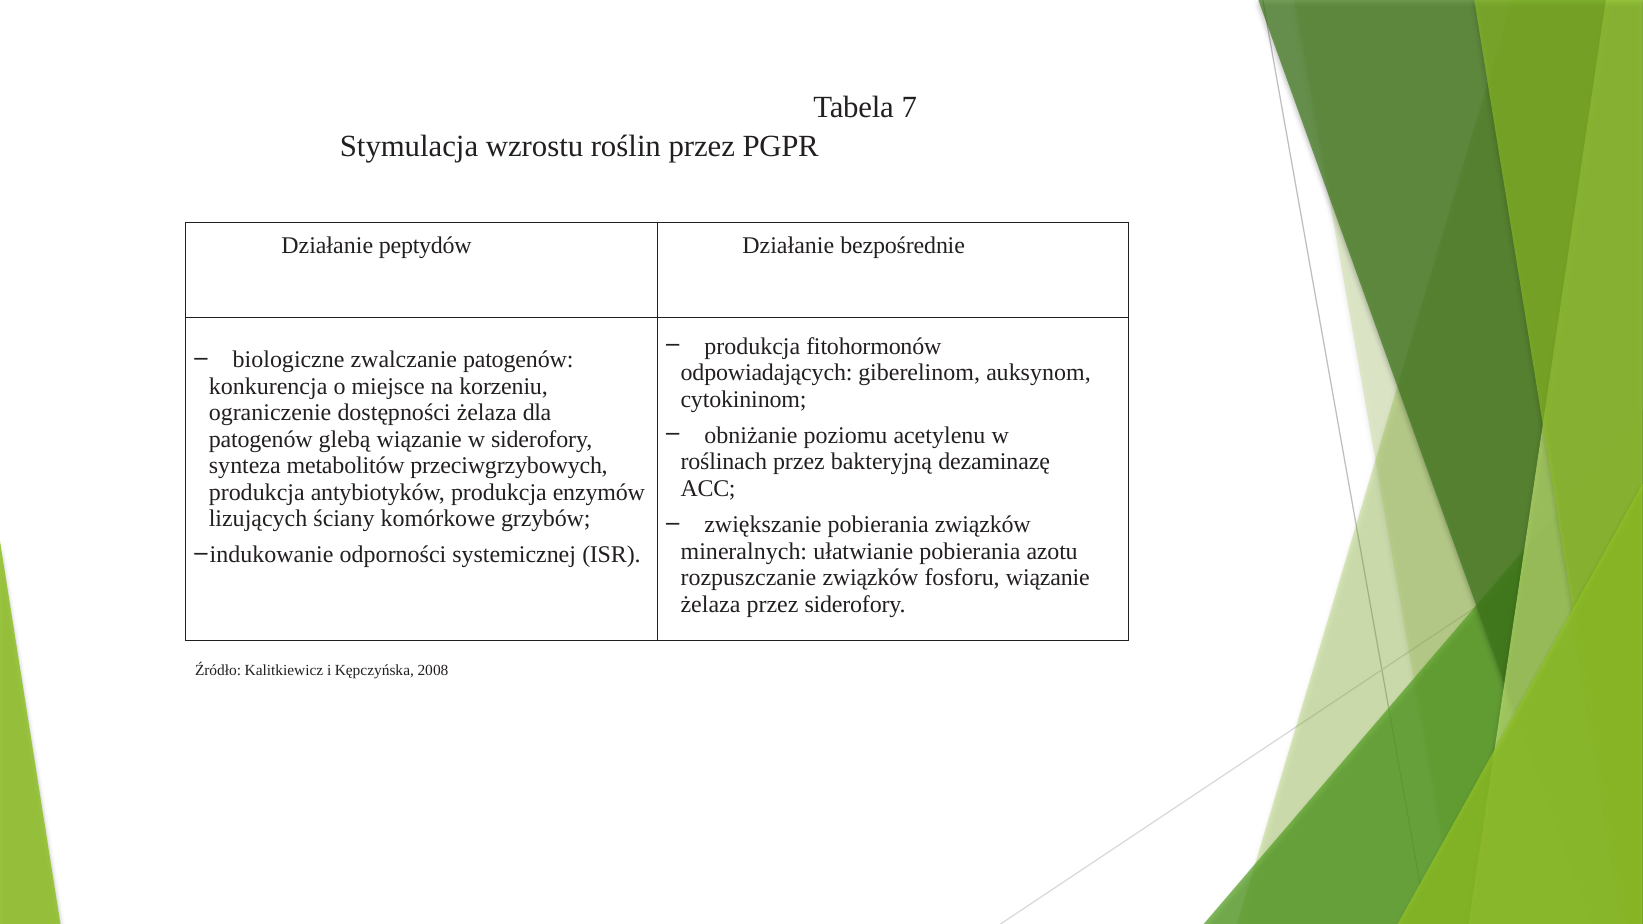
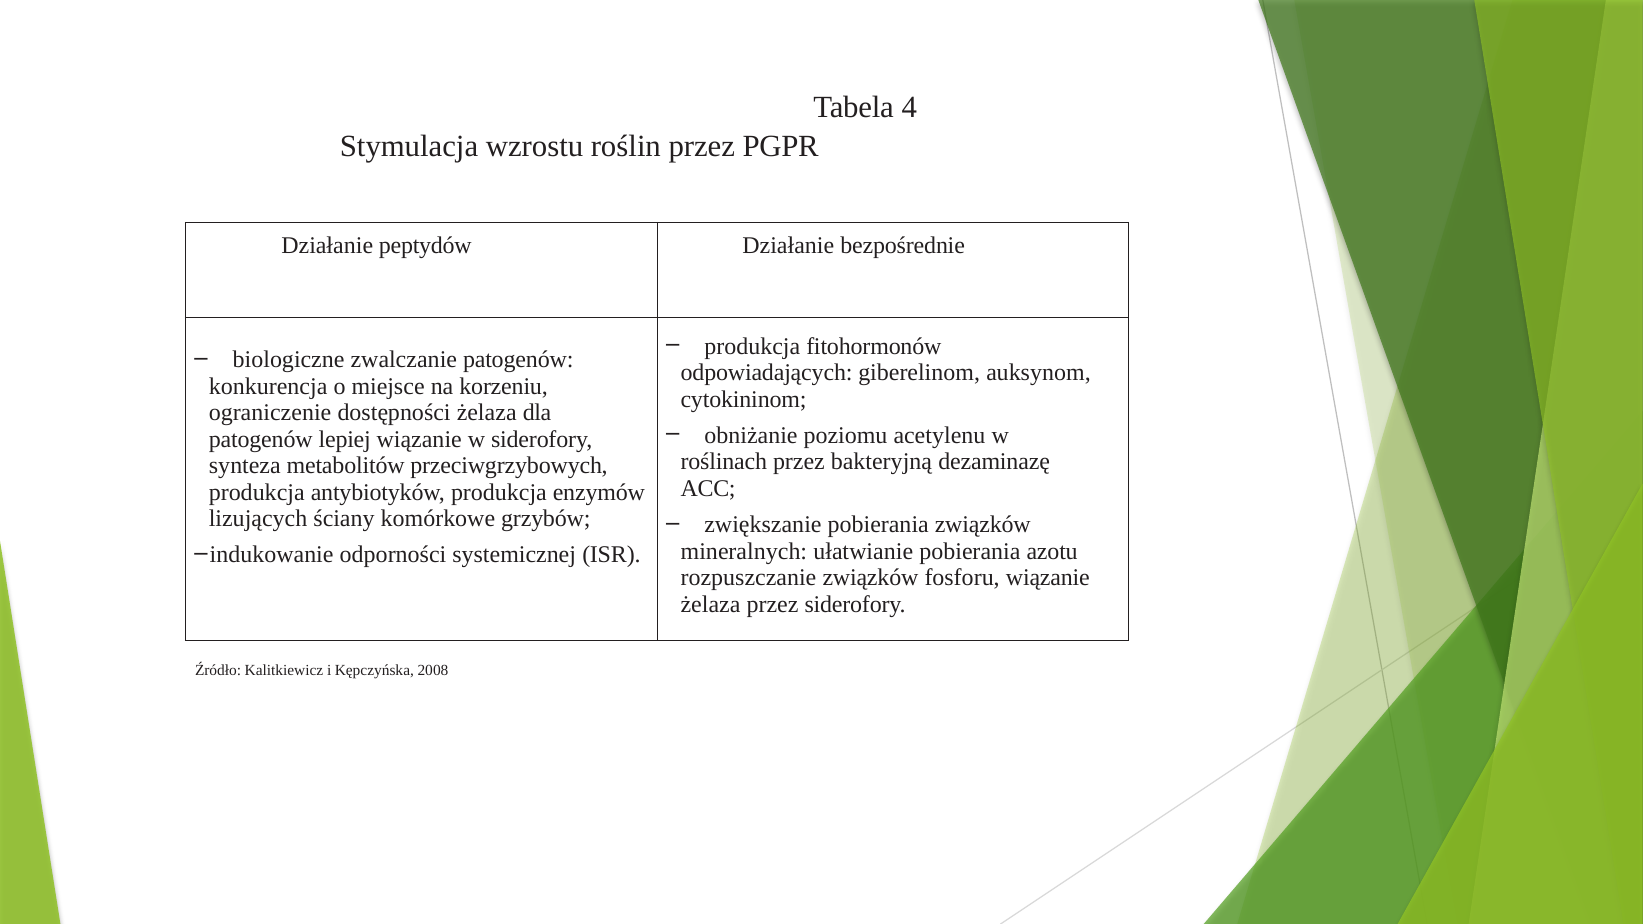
7: 7 -> 4
glebą: glebą -> lepiej
